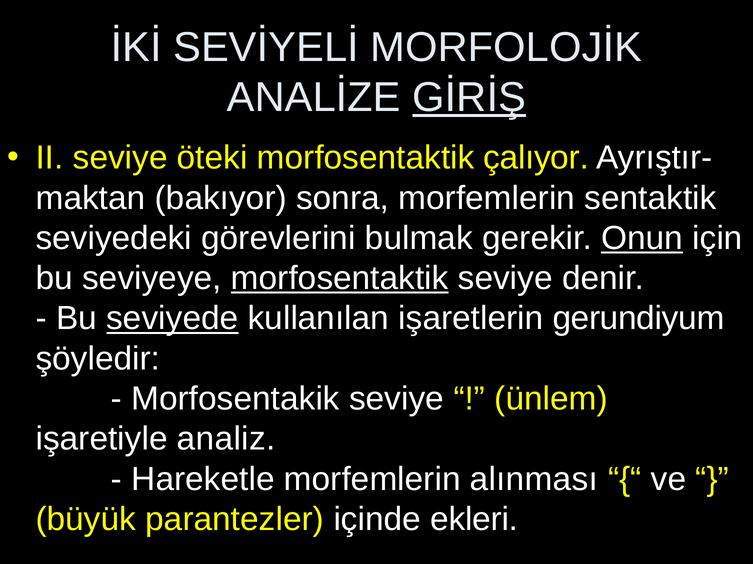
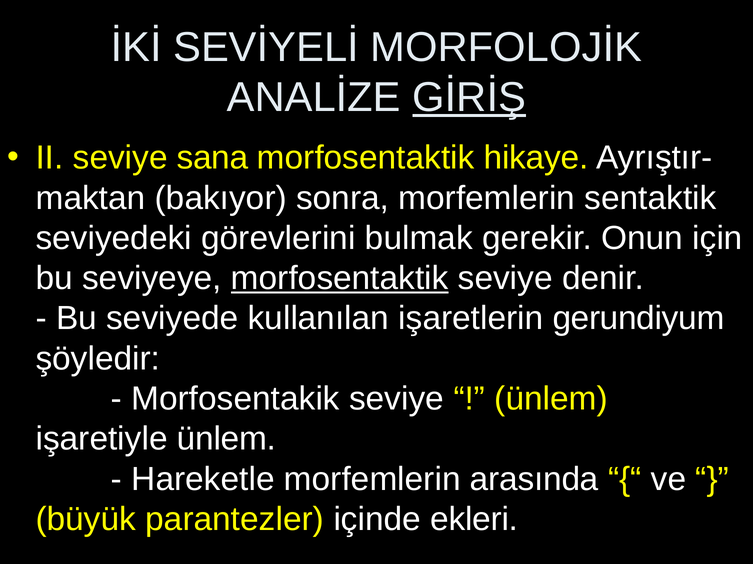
öteki: öteki -> sana
çalıyor: çalıyor -> hikaye
Onun underline: present -> none
seviyede underline: present -> none
işaretiyle analiz: analiz -> ünlem
alınması: alınması -> arasında
